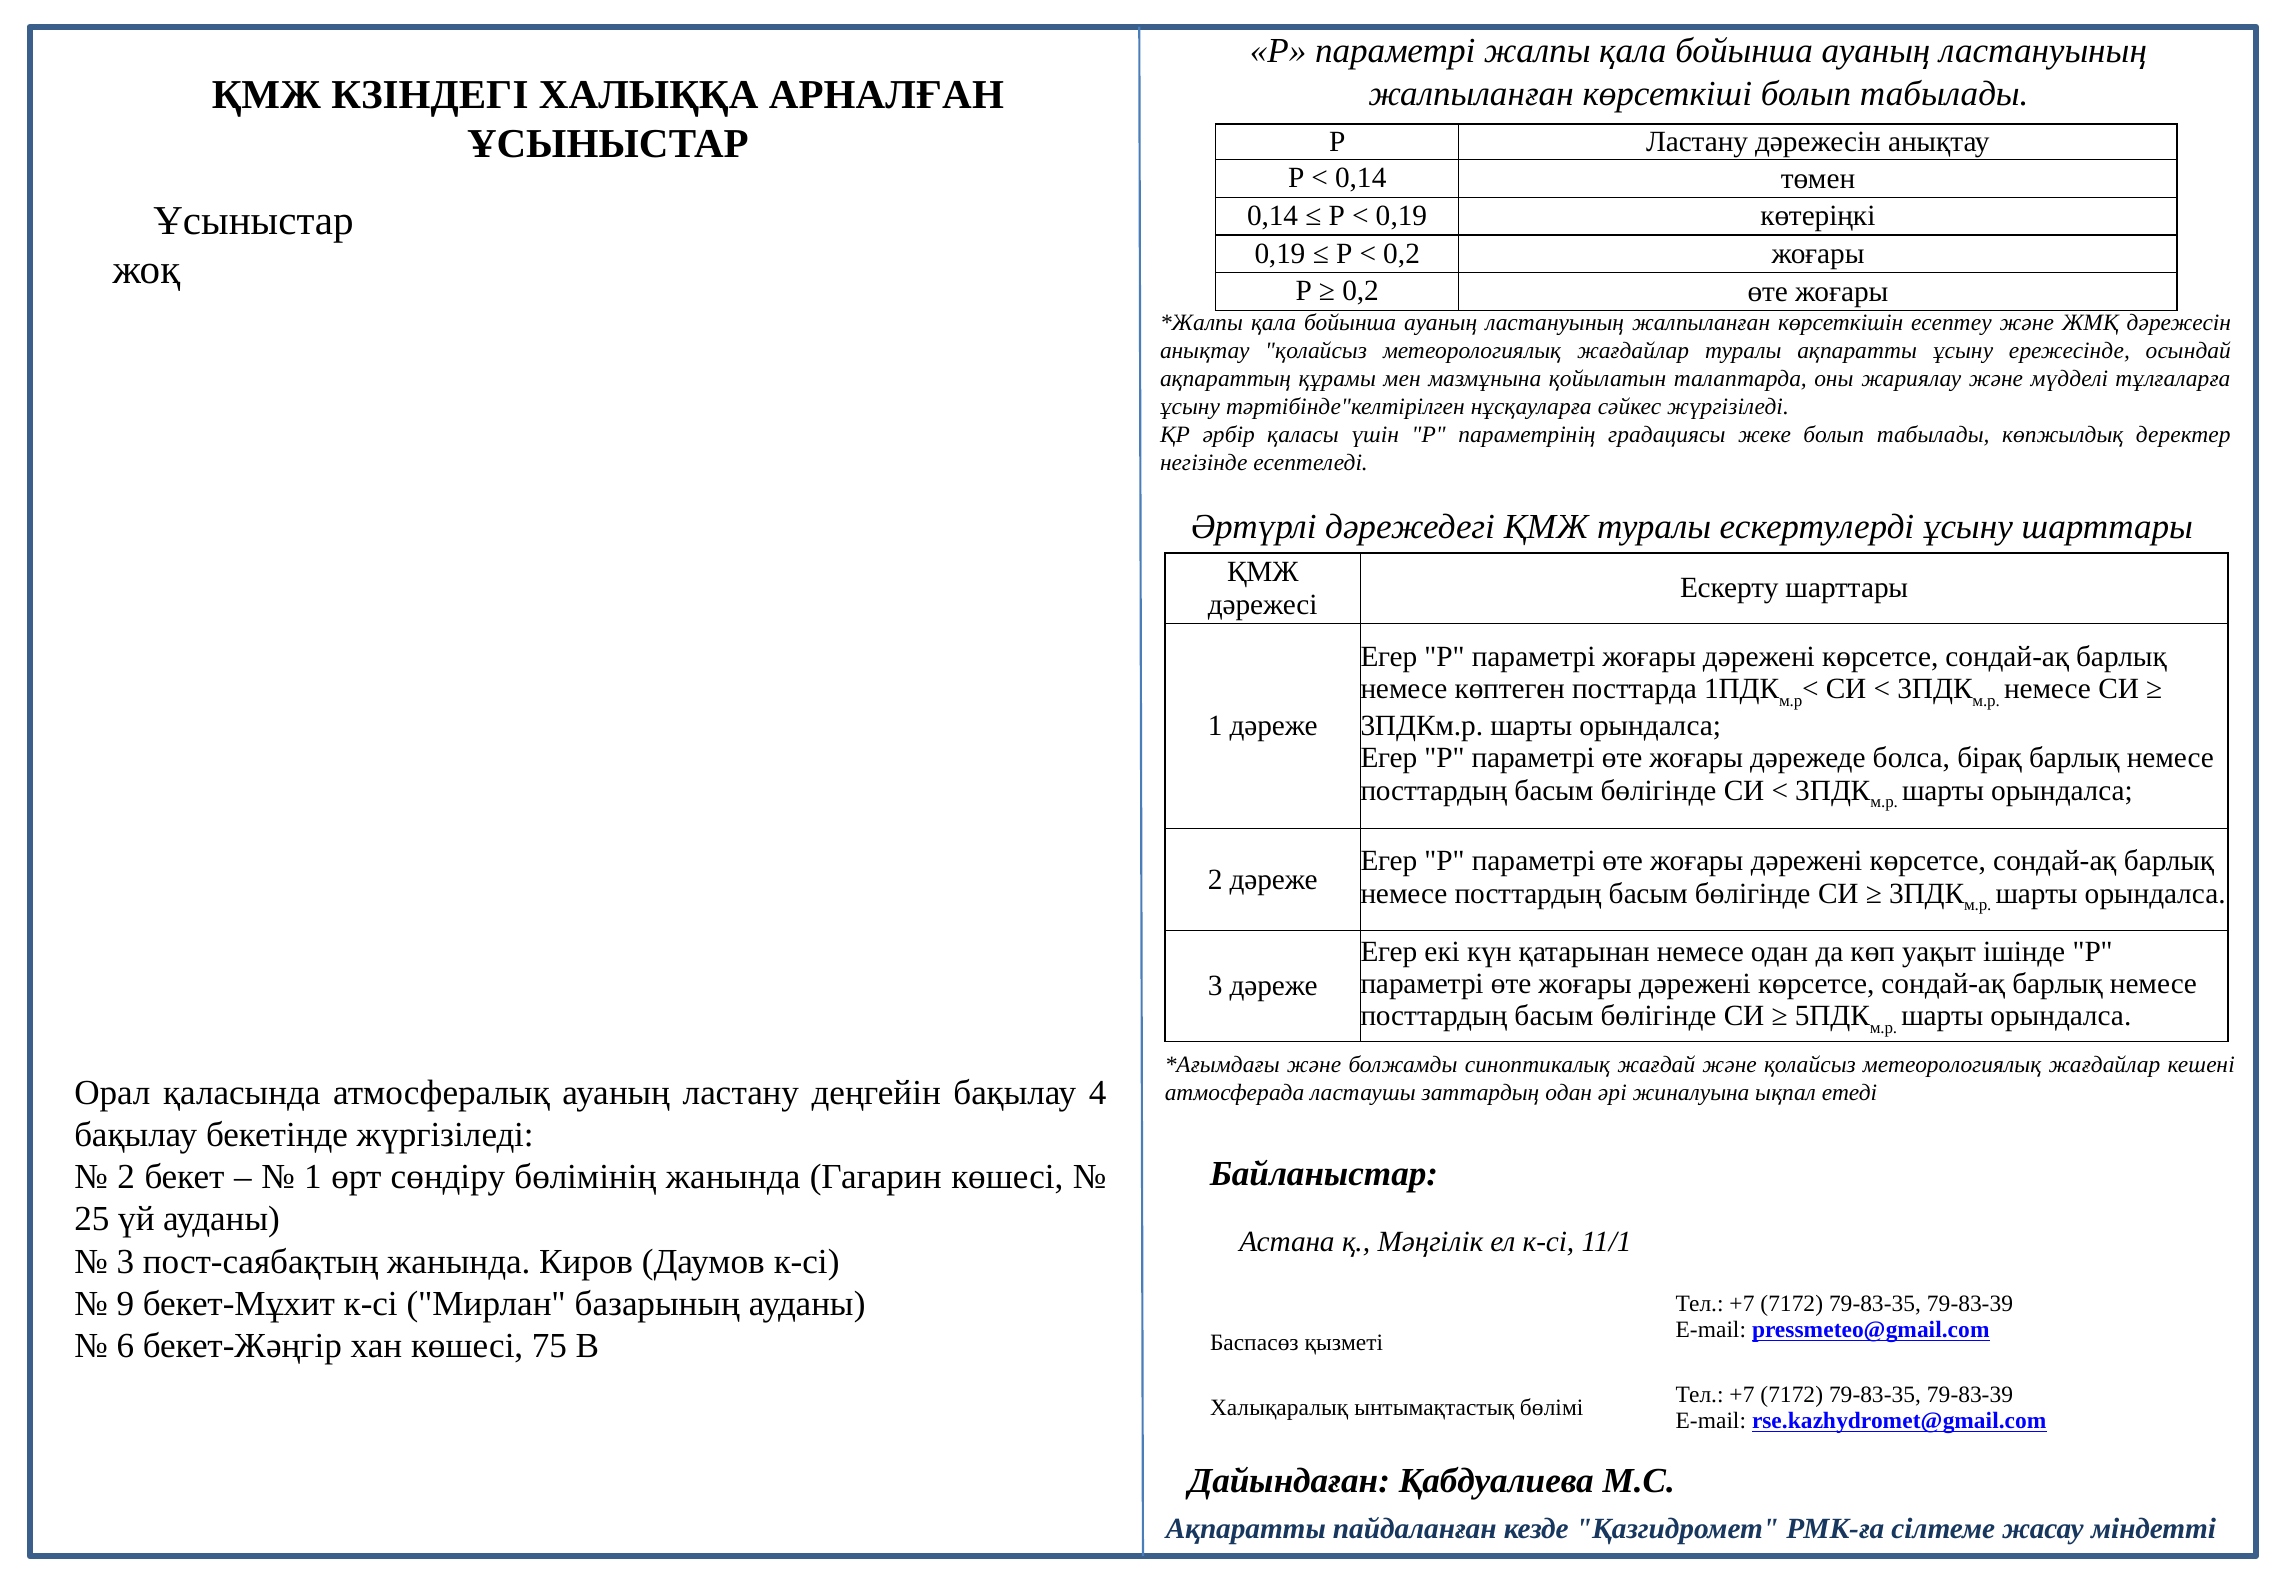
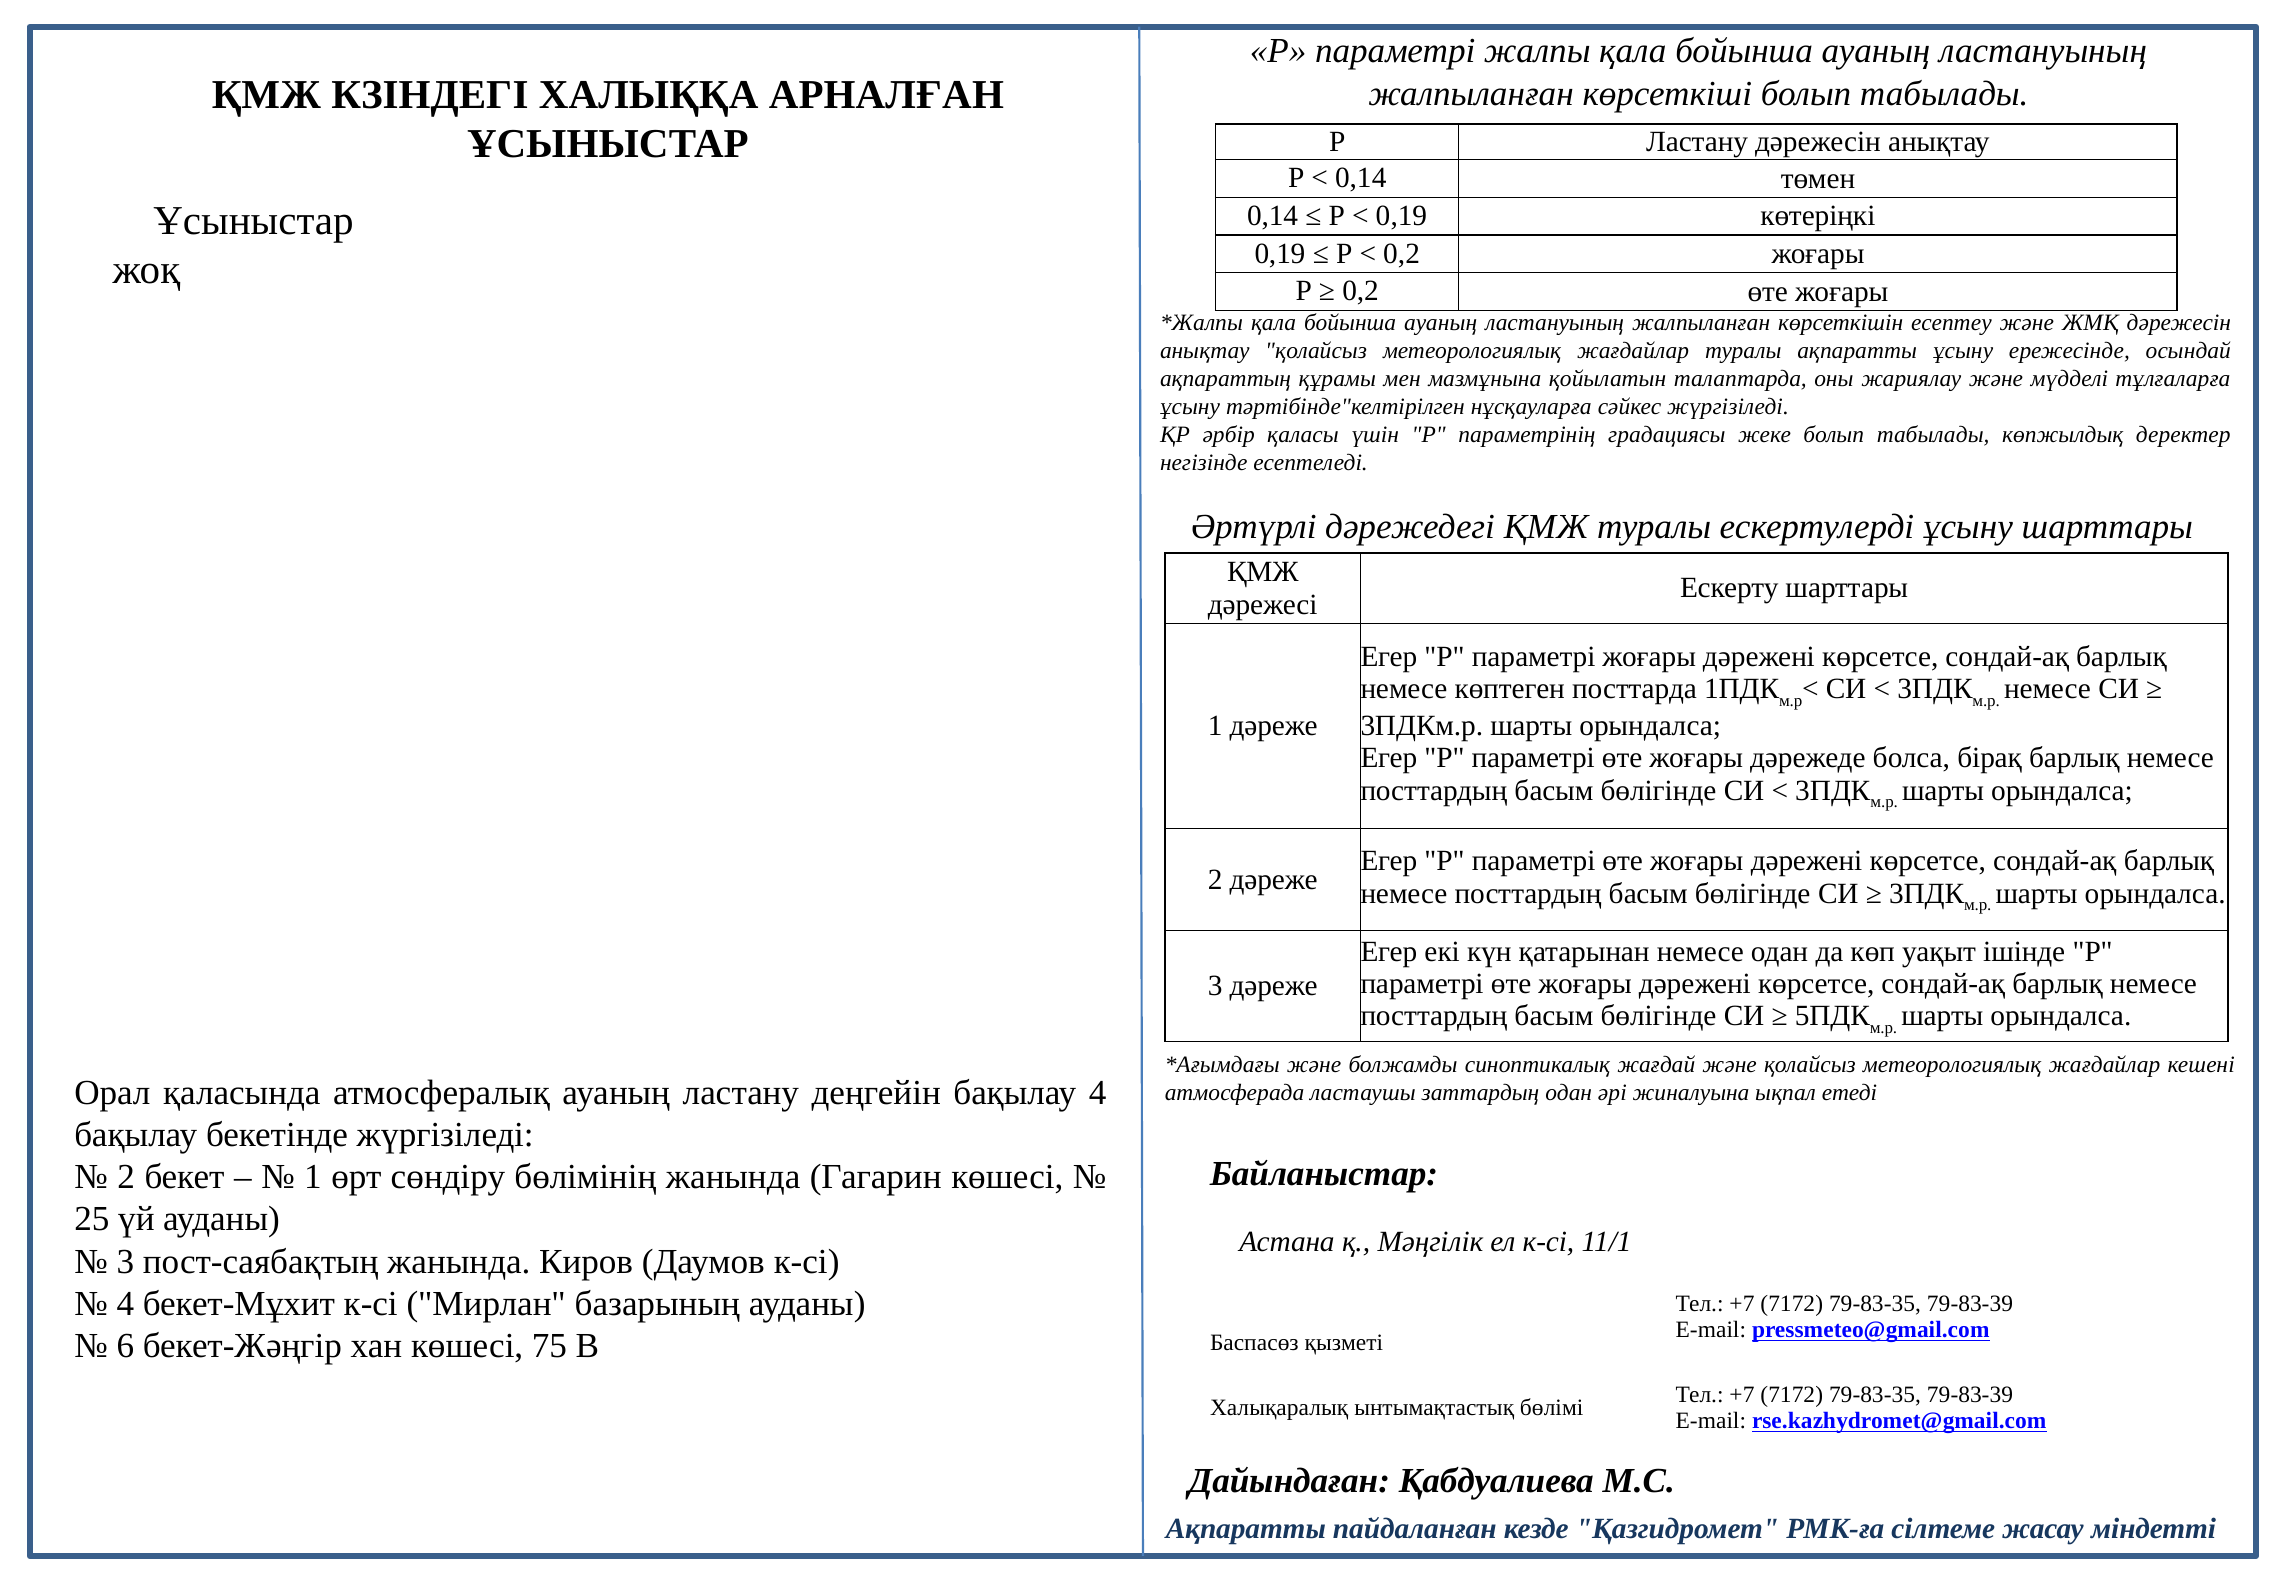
9 at (125, 1303): 9 -> 4
